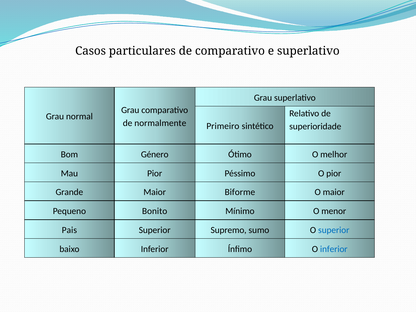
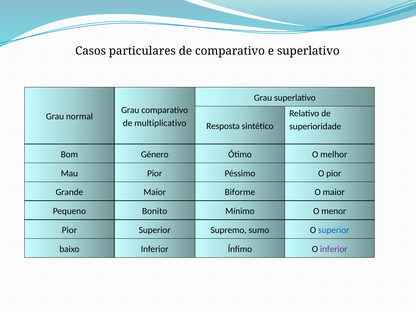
normalmente: normalmente -> multiplicativo
Primeiro: Primeiro -> Resposta
Pais at (69, 230): Pais -> Pior
inferior at (334, 249) colour: blue -> purple
